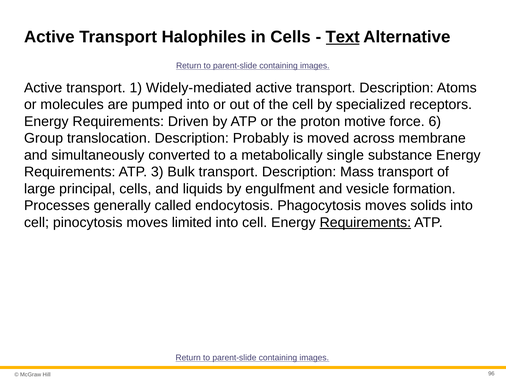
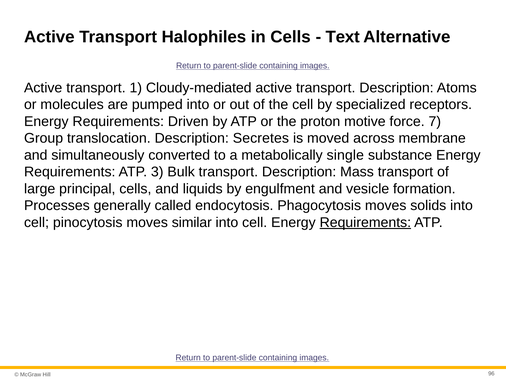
Text underline: present -> none
Widely-mediated: Widely-mediated -> Cloudy-mediated
6: 6 -> 7
Probably: Probably -> Secretes
limited: limited -> similar
